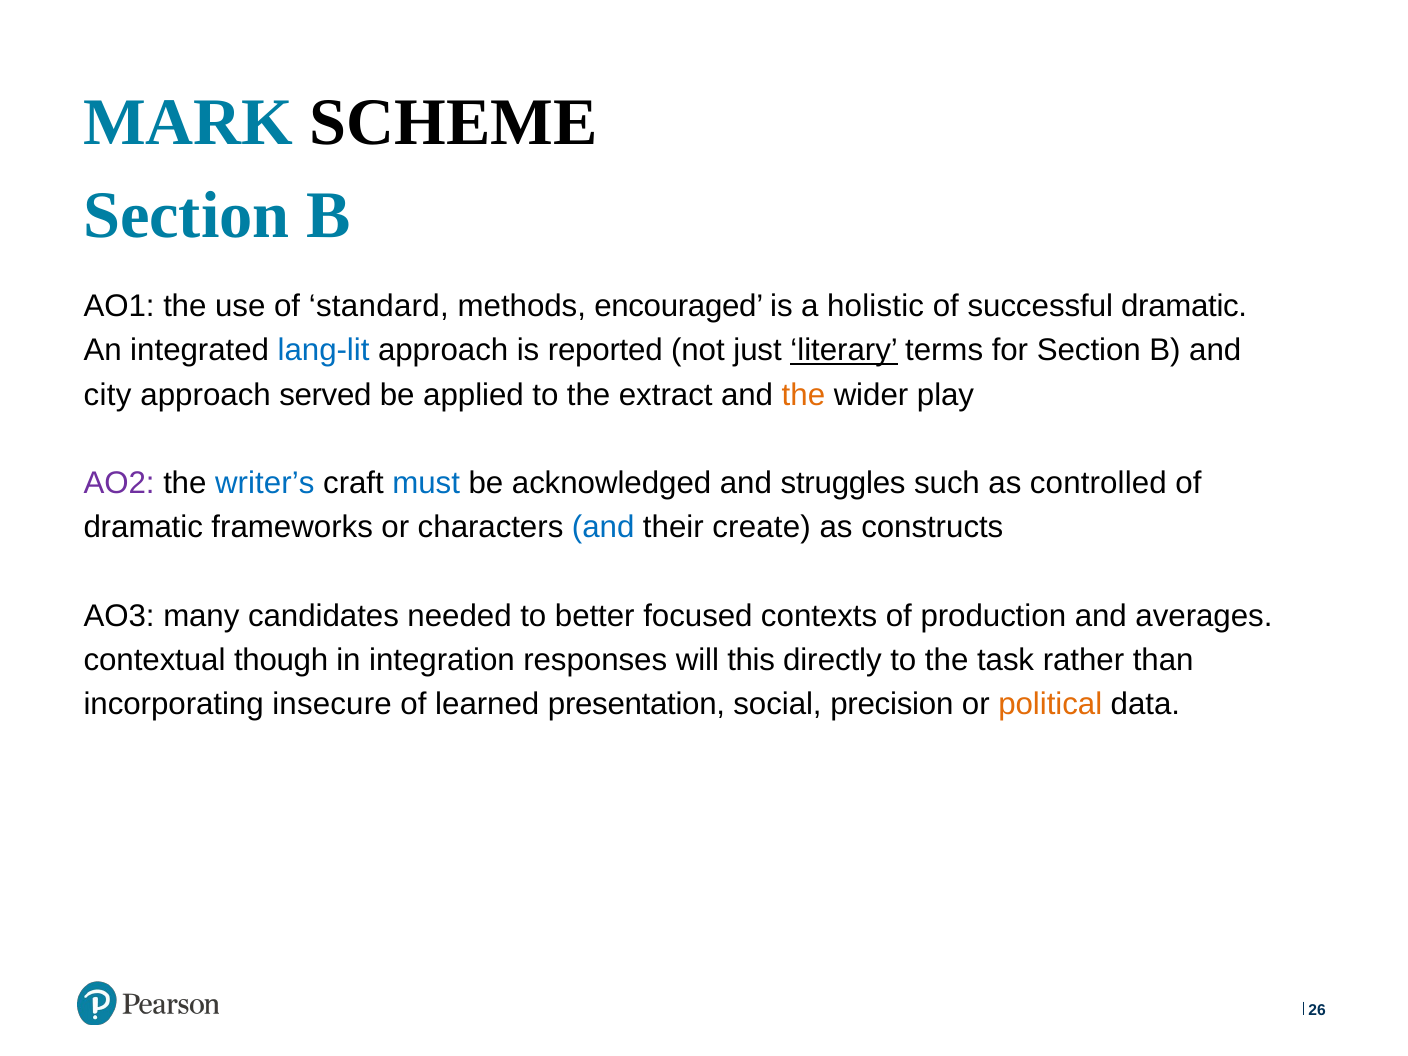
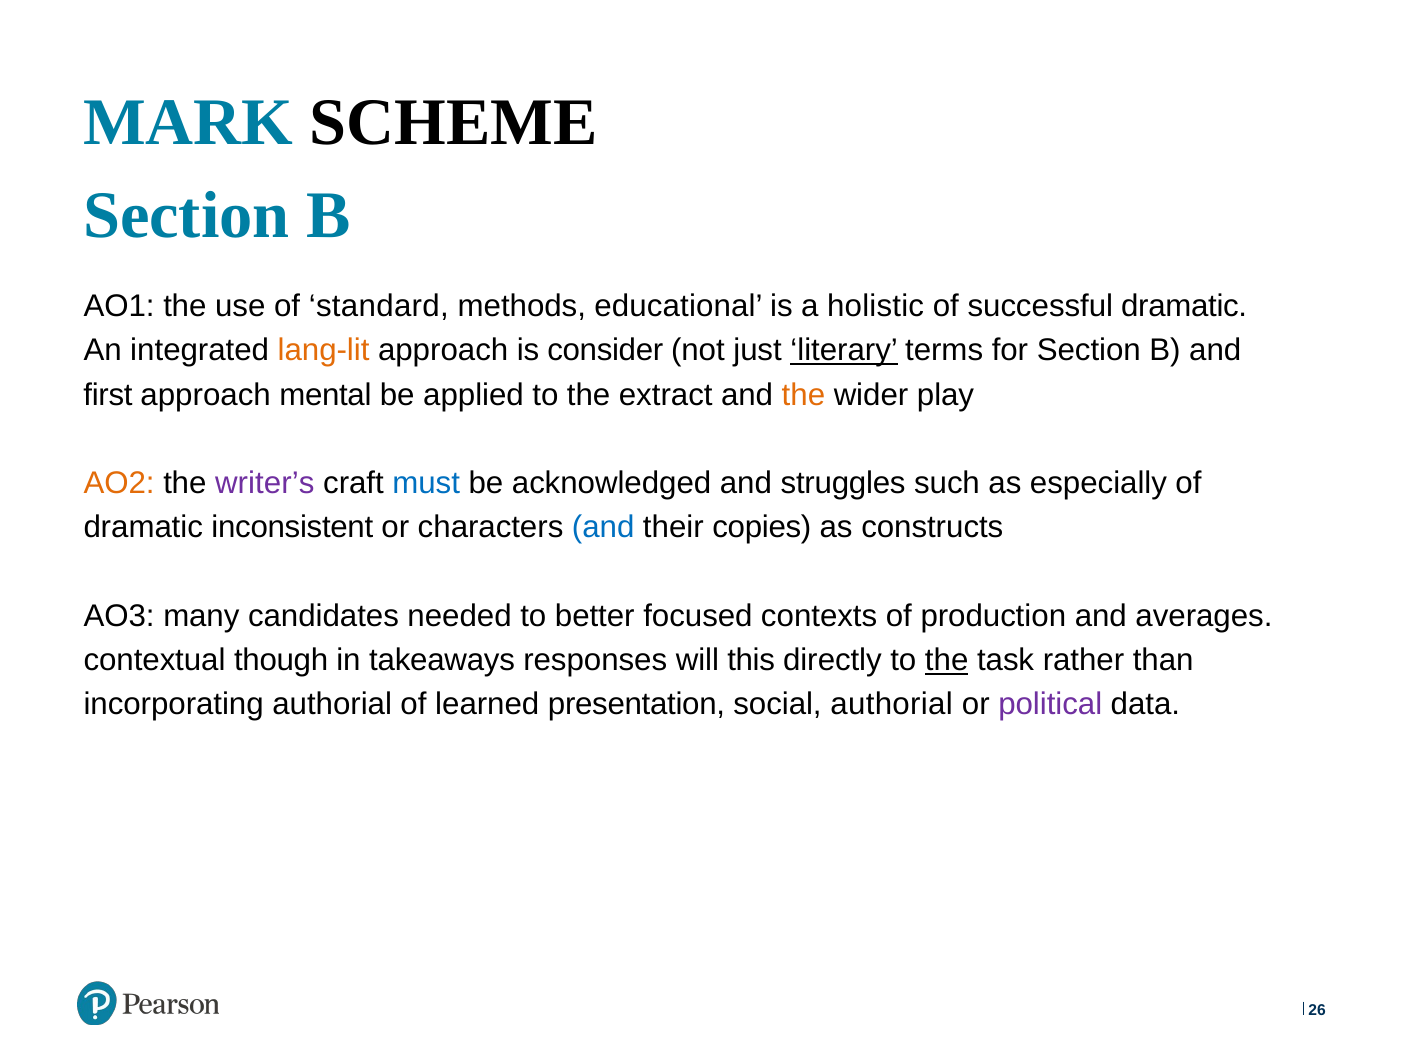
encouraged: encouraged -> educational
lang-lit colour: blue -> orange
reported: reported -> consider
city: city -> first
served: served -> mental
AO2 colour: purple -> orange
writer’s colour: blue -> purple
controlled: controlled -> especially
frameworks: frameworks -> inconsistent
create: create -> copies
integration: integration -> takeaways
the at (947, 660) underline: none -> present
incorporating insecure: insecure -> authorial
social precision: precision -> authorial
political colour: orange -> purple
